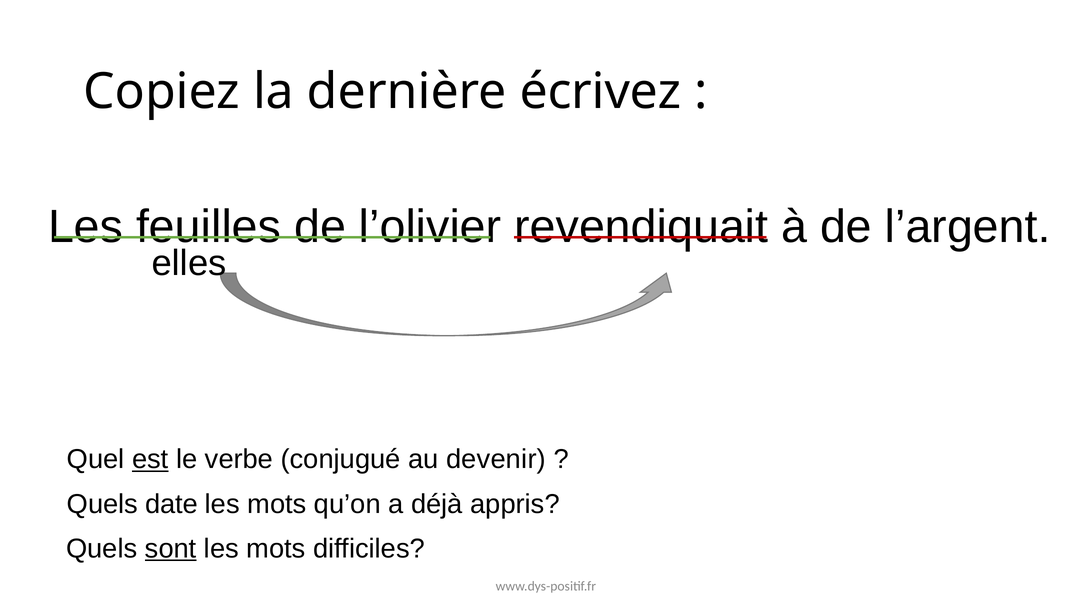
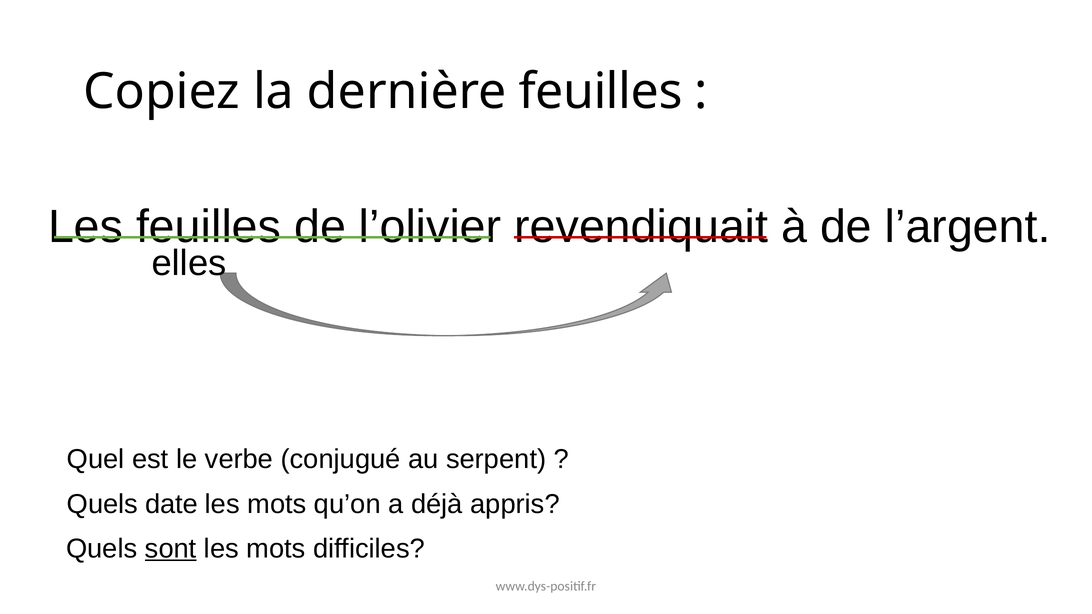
dernière écrivez: écrivez -> feuilles
est underline: present -> none
devenir: devenir -> serpent
